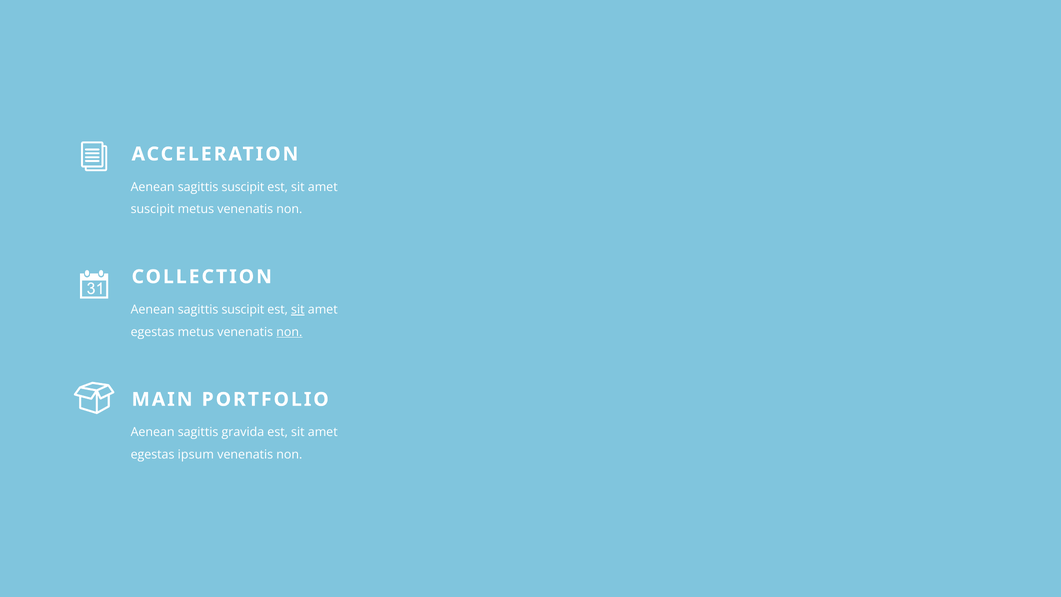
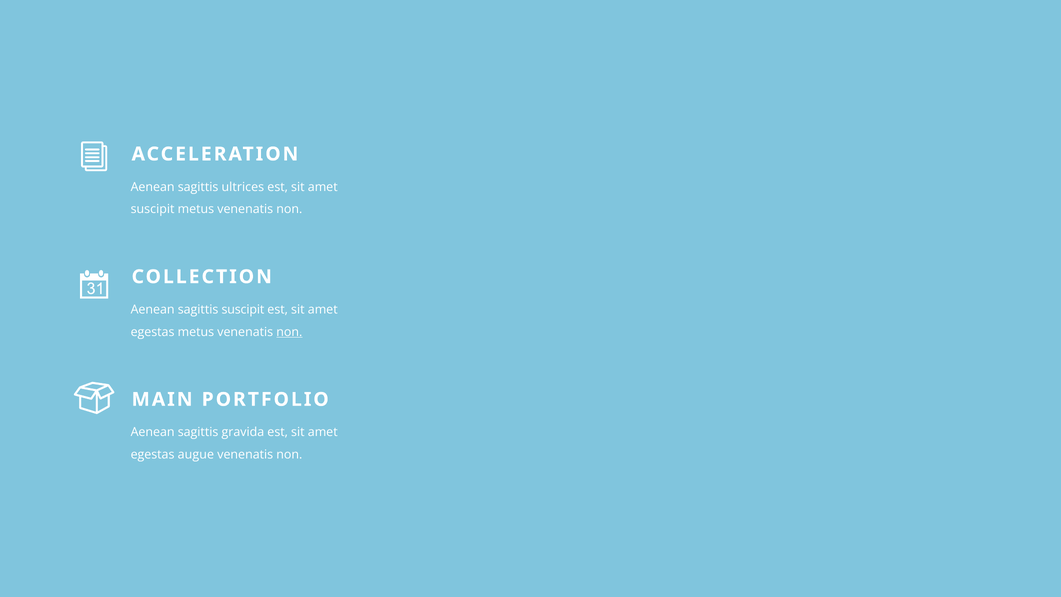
suscipit at (243, 187): suscipit -> ultrices
sit at (298, 309) underline: present -> none
ipsum: ipsum -> augue
